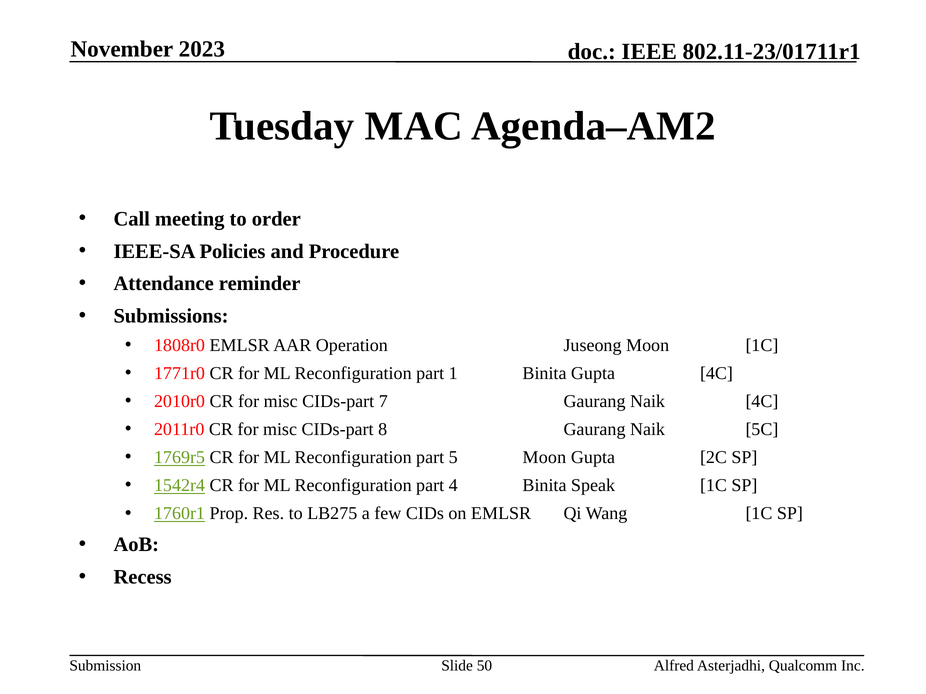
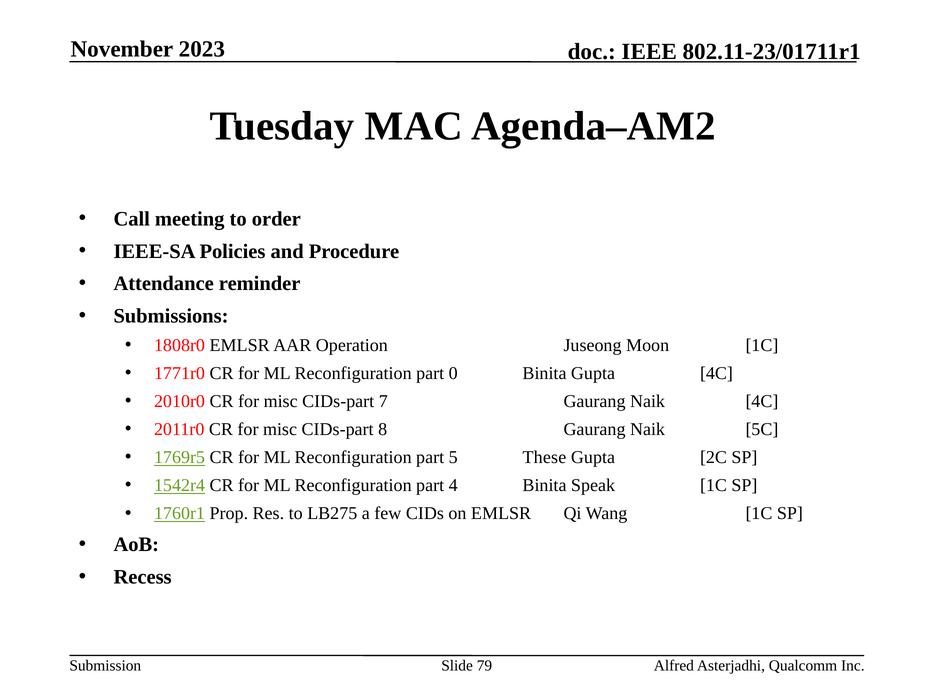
1: 1 -> 0
5 Moon: Moon -> These
50: 50 -> 79
